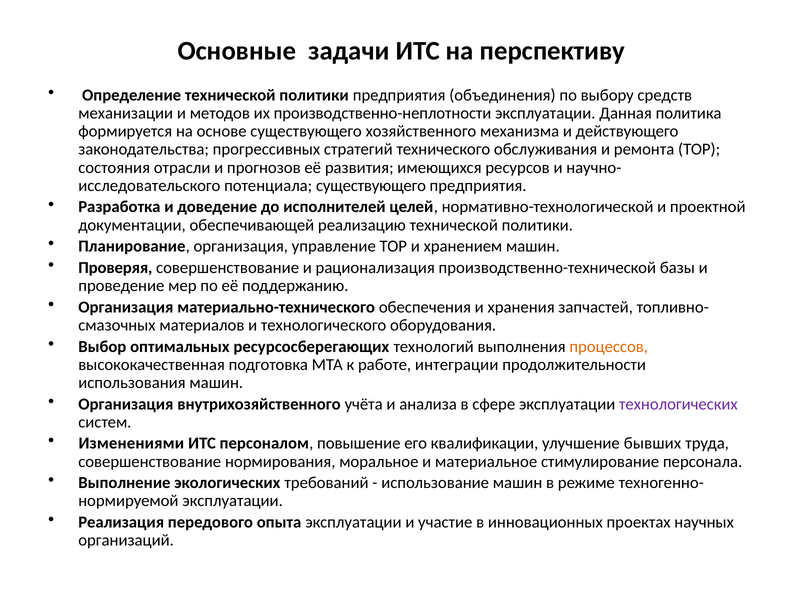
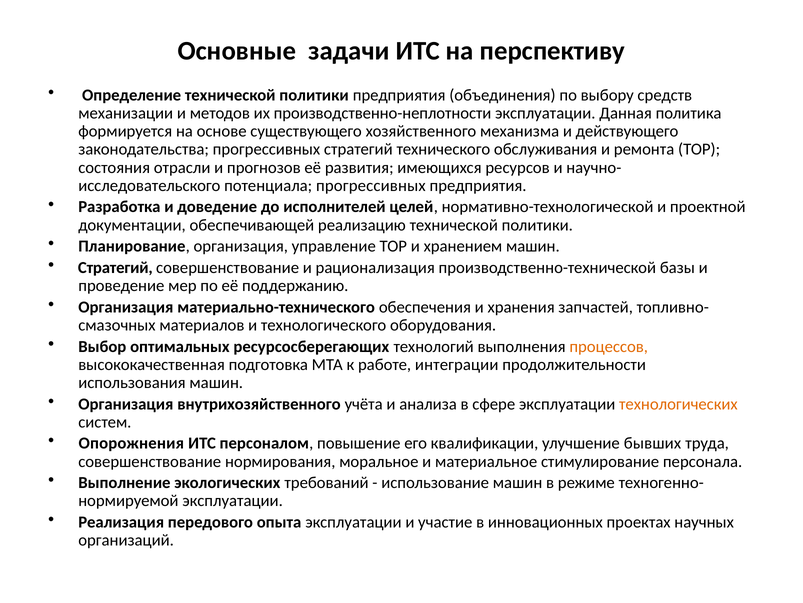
потенциала существующего: существующего -> прогрессивных
Проверяя at (115, 267): Проверяя -> Стратегий
технологических colour: purple -> orange
Изменениями: Изменениями -> Опорожнения
